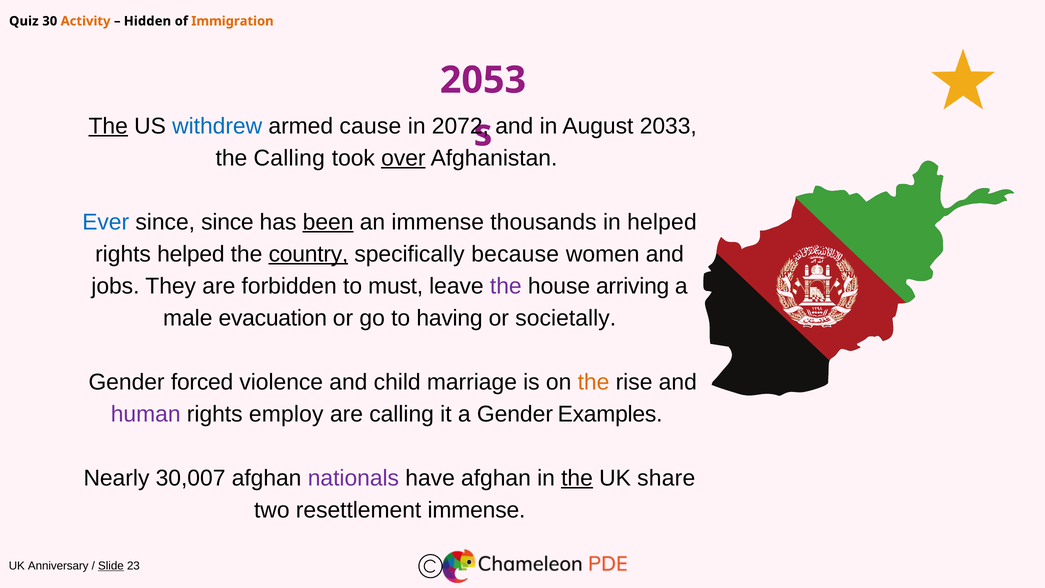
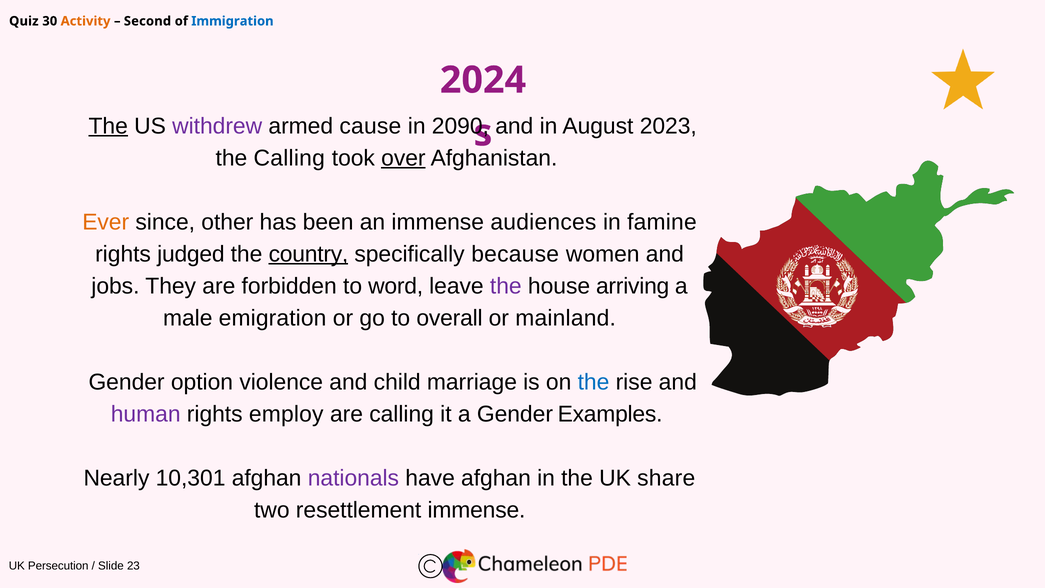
Hidden: Hidden -> Second
Immigration colour: orange -> blue
2053: 2053 -> 2024
withdrew colour: blue -> purple
2072: 2072 -> 2090
2033: 2033 -> 2023
Ever colour: blue -> orange
since since: since -> other
been underline: present -> none
thousands: thousands -> audiences
in helped: helped -> famine
rights helped: helped -> judged
must: must -> word
evacuation: evacuation -> emigration
having: having -> overall
societally: societally -> mainland
forced: forced -> option
the at (594, 382) colour: orange -> blue
30,007: 30,007 -> 10,301
the at (577, 478) underline: present -> none
Anniversary: Anniversary -> Persecution
Slide underline: present -> none
